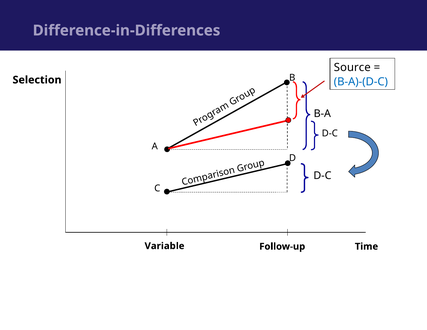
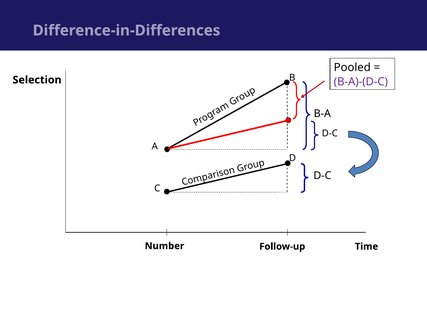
Source: Source -> Pooled
B-A)-(D-C colour: blue -> purple
Variable: Variable -> Number
